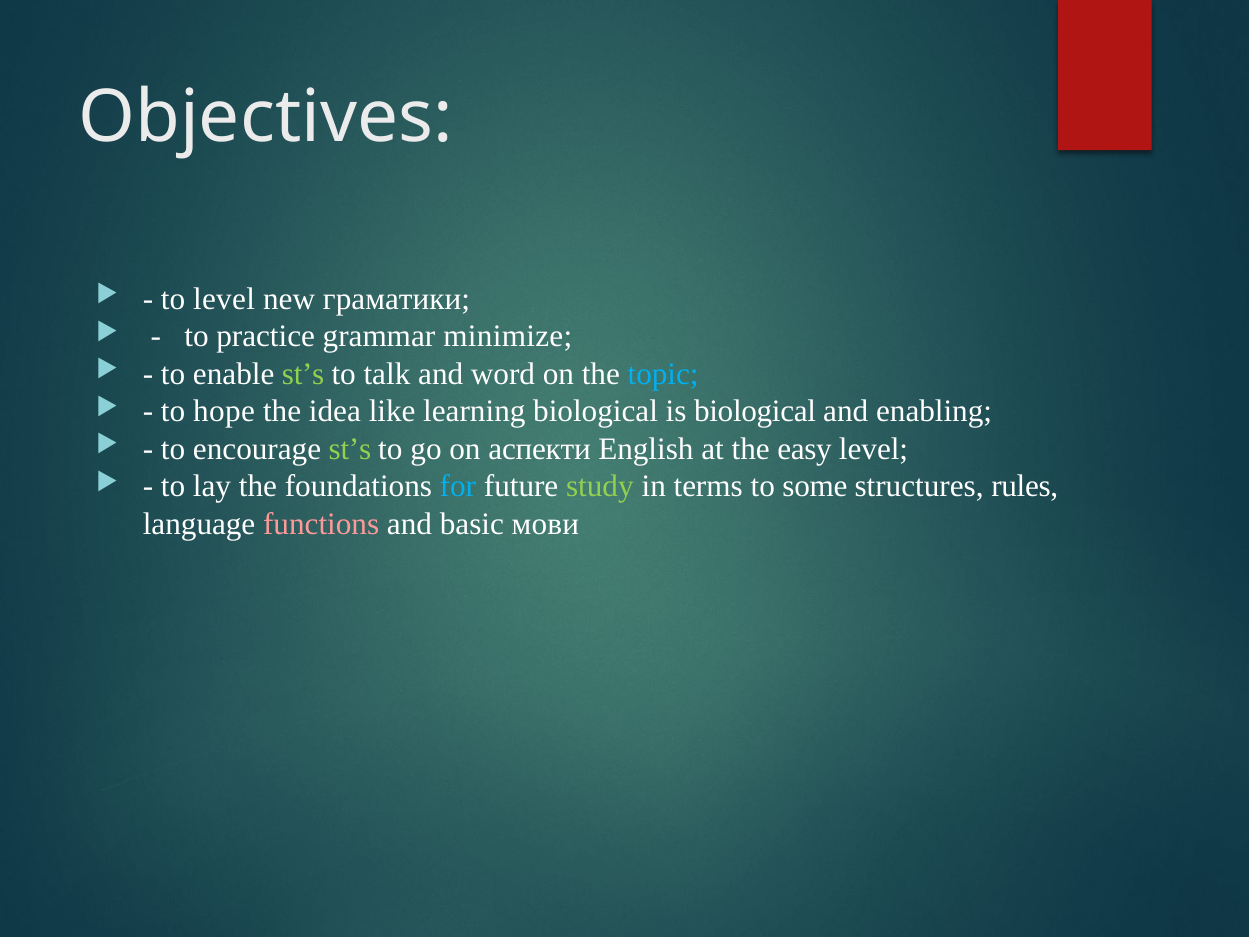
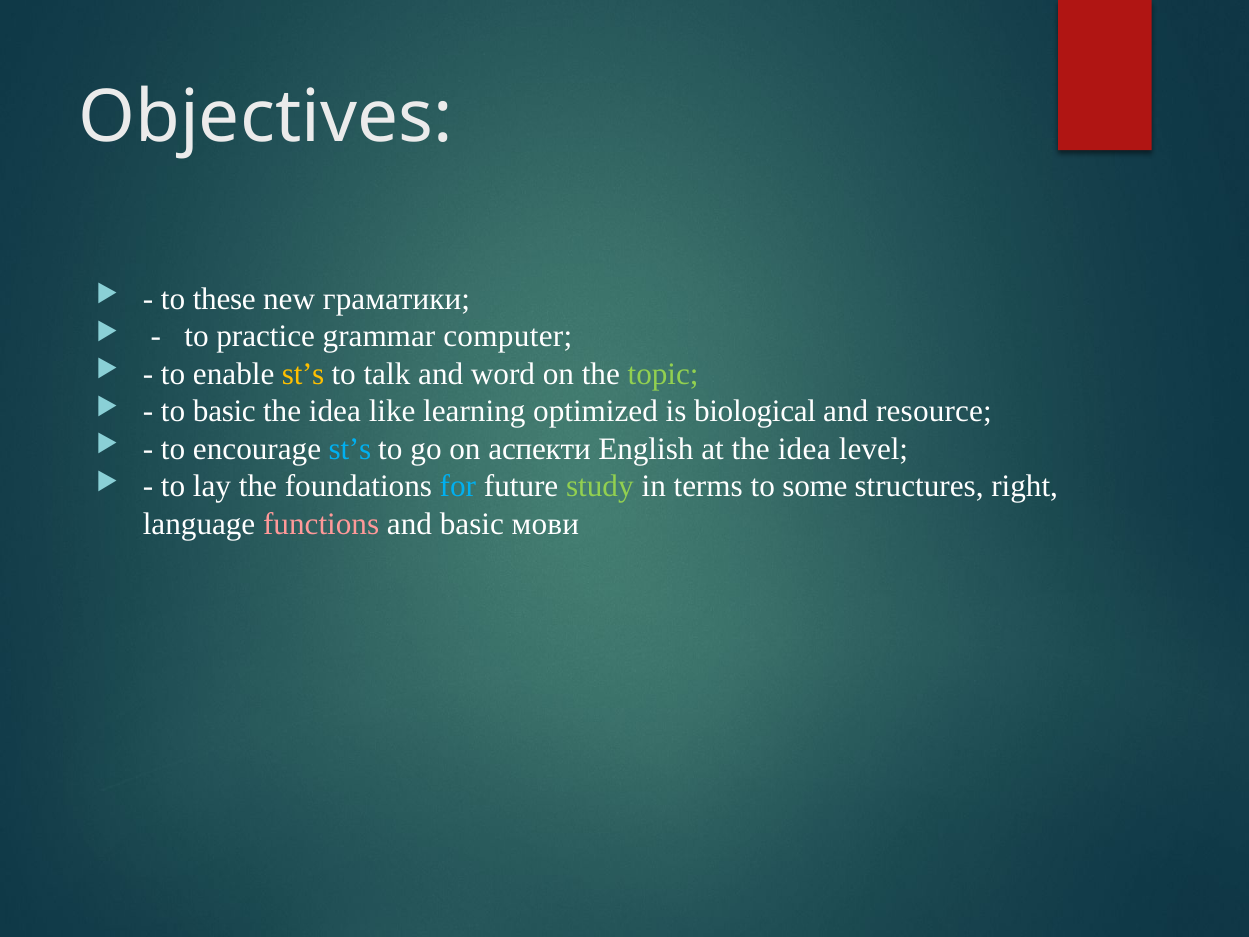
to level: level -> these
minimize: minimize -> computer
st’s at (303, 374) colour: light green -> yellow
topic colour: light blue -> light green
to hope: hope -> basic
learning biological: biological -> optimized
enabling: enabling -> resource
st’s at (350, 449) colour: light green -> light blue
at the easy: easy -> idea
rules: rules -> right
